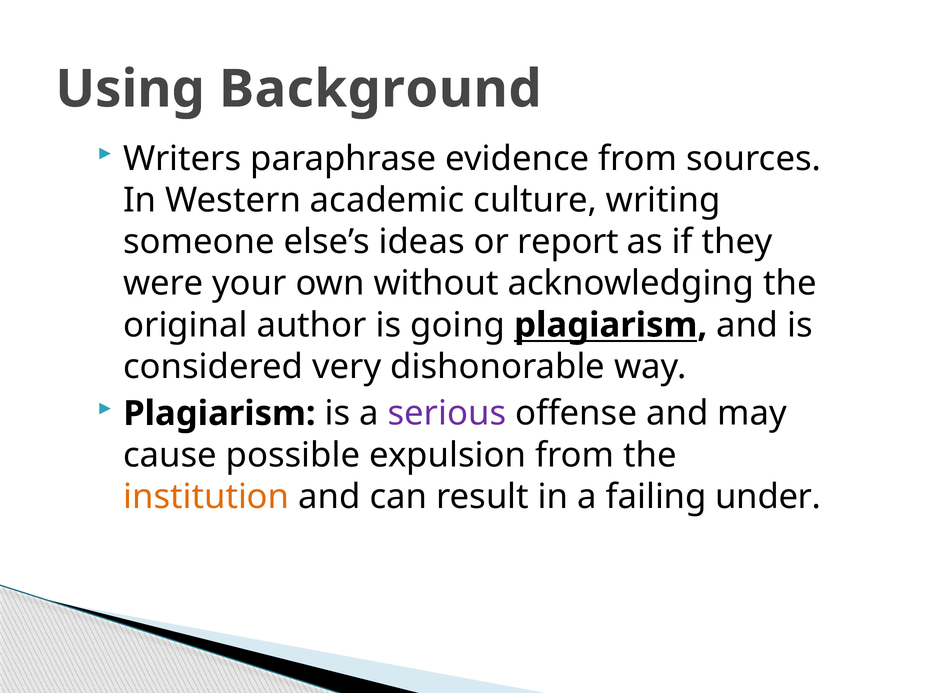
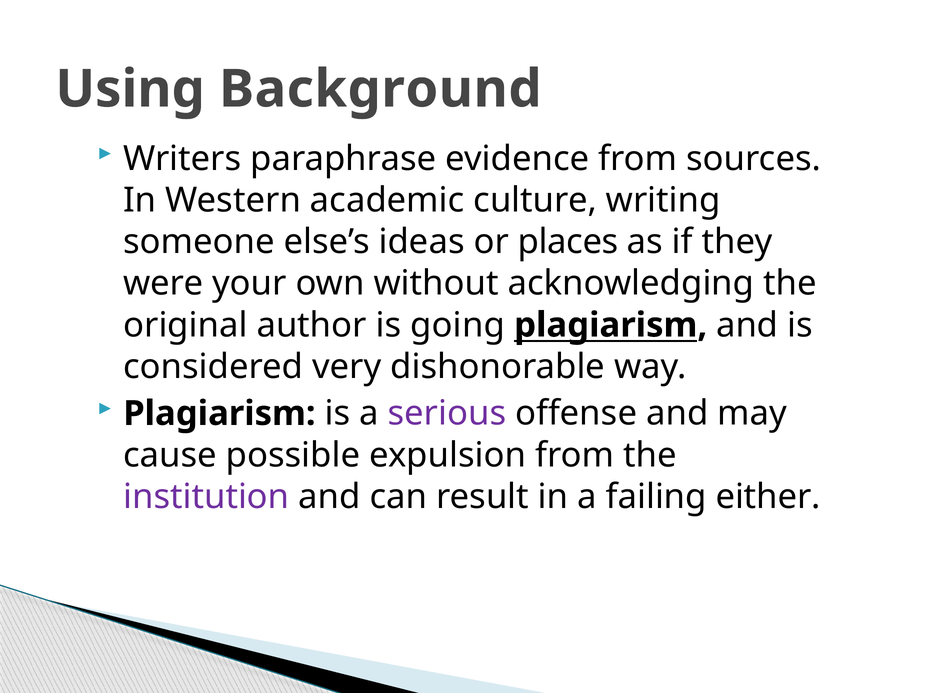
report: report -> places
institution colour: orange -> purple
under: under -> either
